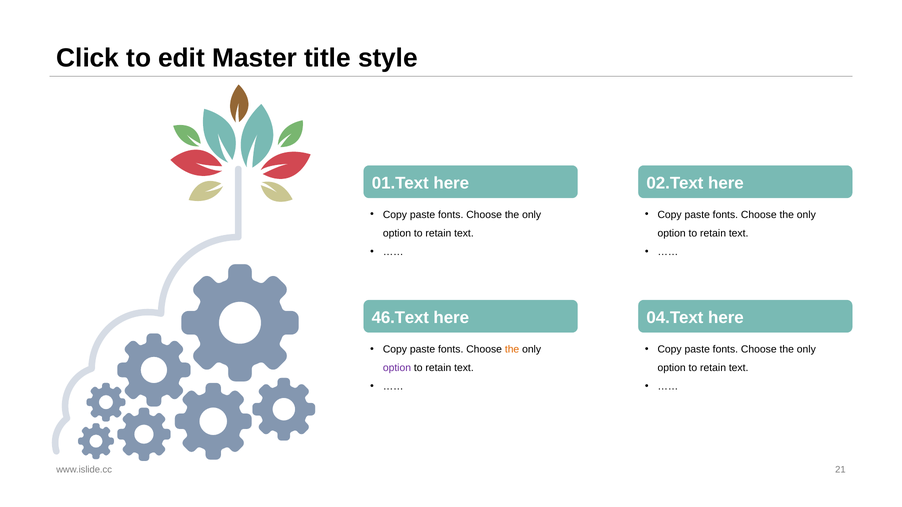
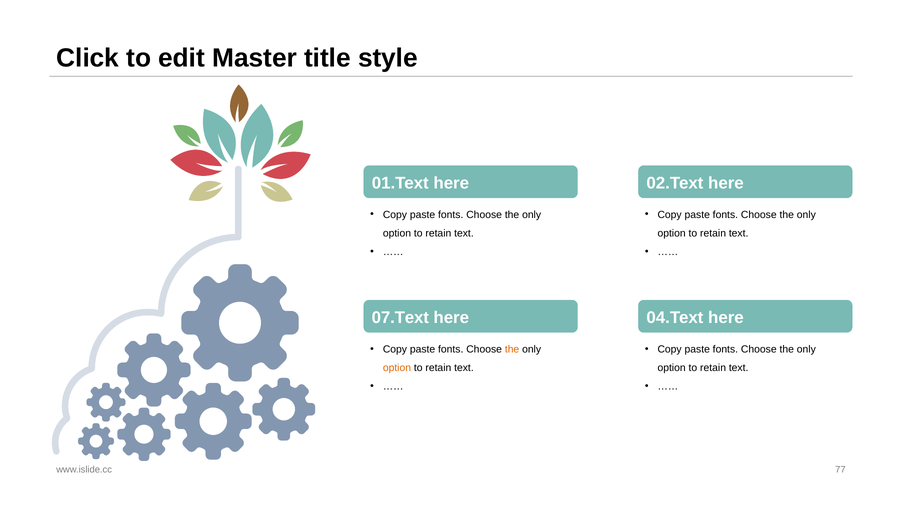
46.Text: 46.Text -> 07.Text
option at (397, 368) colour: purple -> orange
21: 21 -> 77
